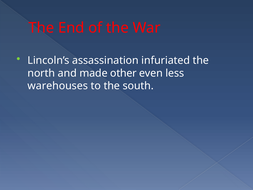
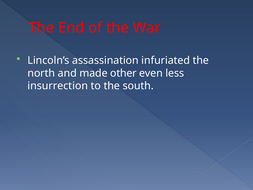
warehouses: warehouses -> insurrection
